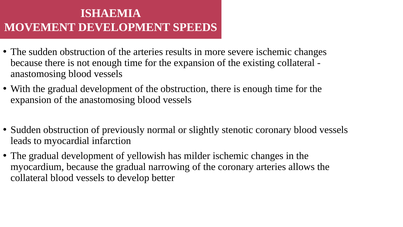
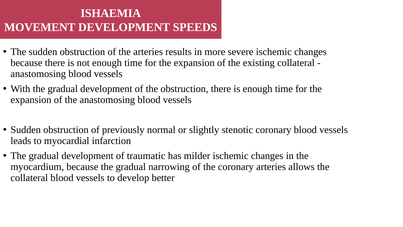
yellowish: yellowish -> traumatic
